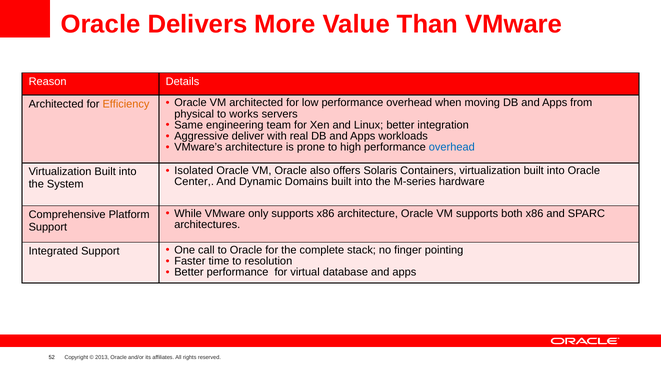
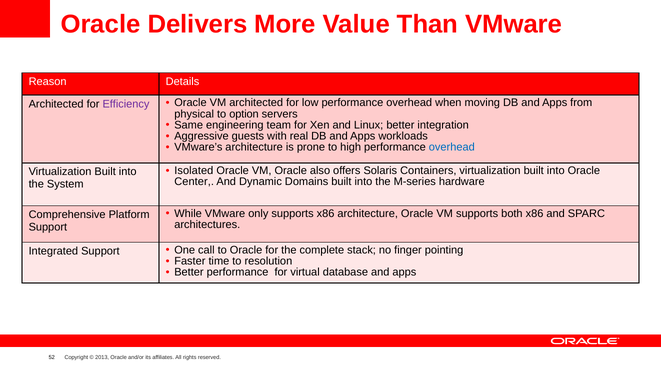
Efficiency colour: orange -> purple
works: works -> option
deliver: deliver -> guests
